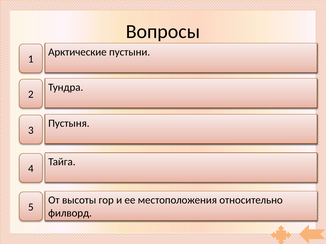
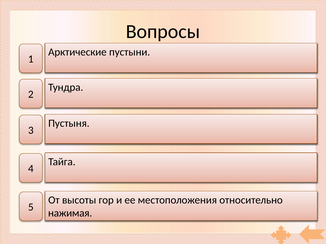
филворд: филворд -> нажимая
